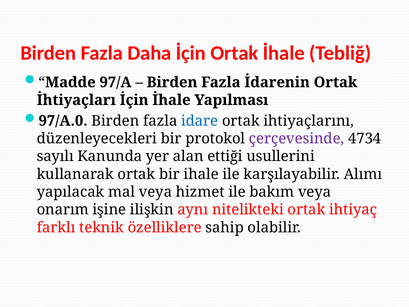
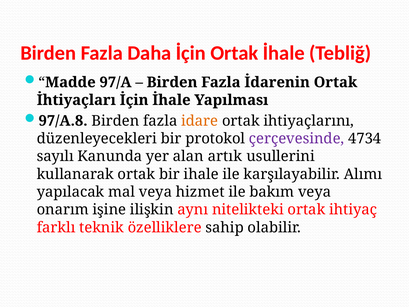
97/A.0: 97/A.0 -> 97/A.8
idare colour: blue -> orange
ettiği: ettiği -> artık
